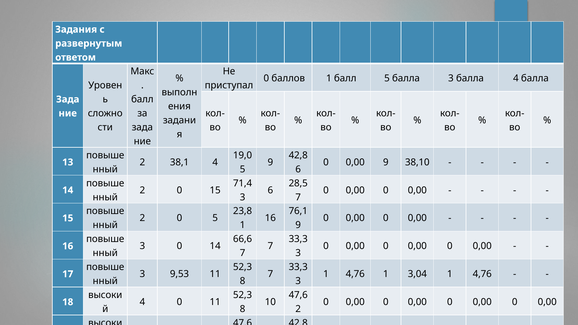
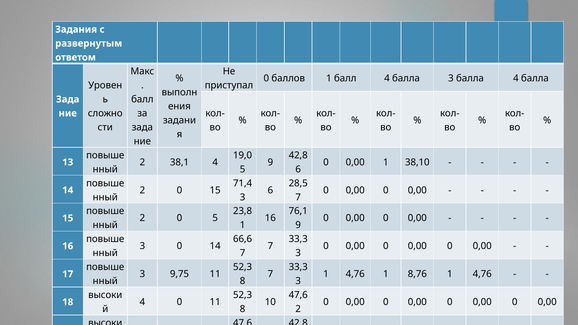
балл 5: 5 -> 4
0,00 9: 9 -> 1
9,53: 9,53 -> 9,75
3,04: 3,04 -> 8,76
